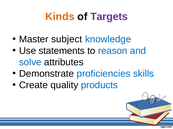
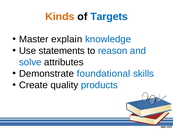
Targets colour: purple -> blue
subject: subject -> explain
proficiencies: proficiencies -> foundational
